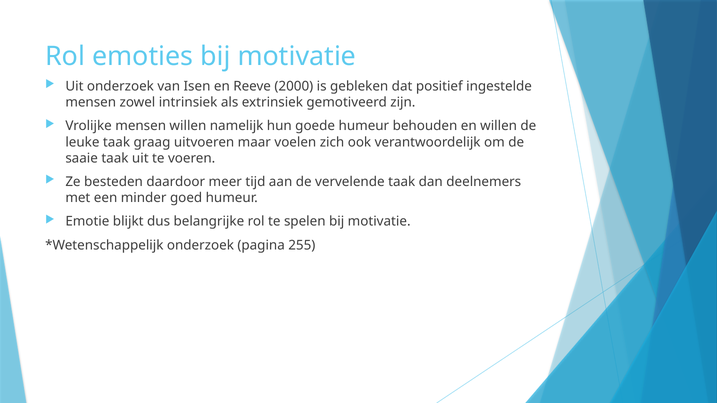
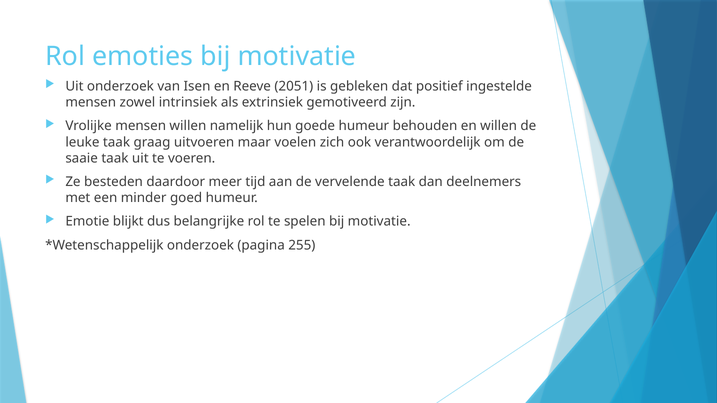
2000: 2000 -> 2051
